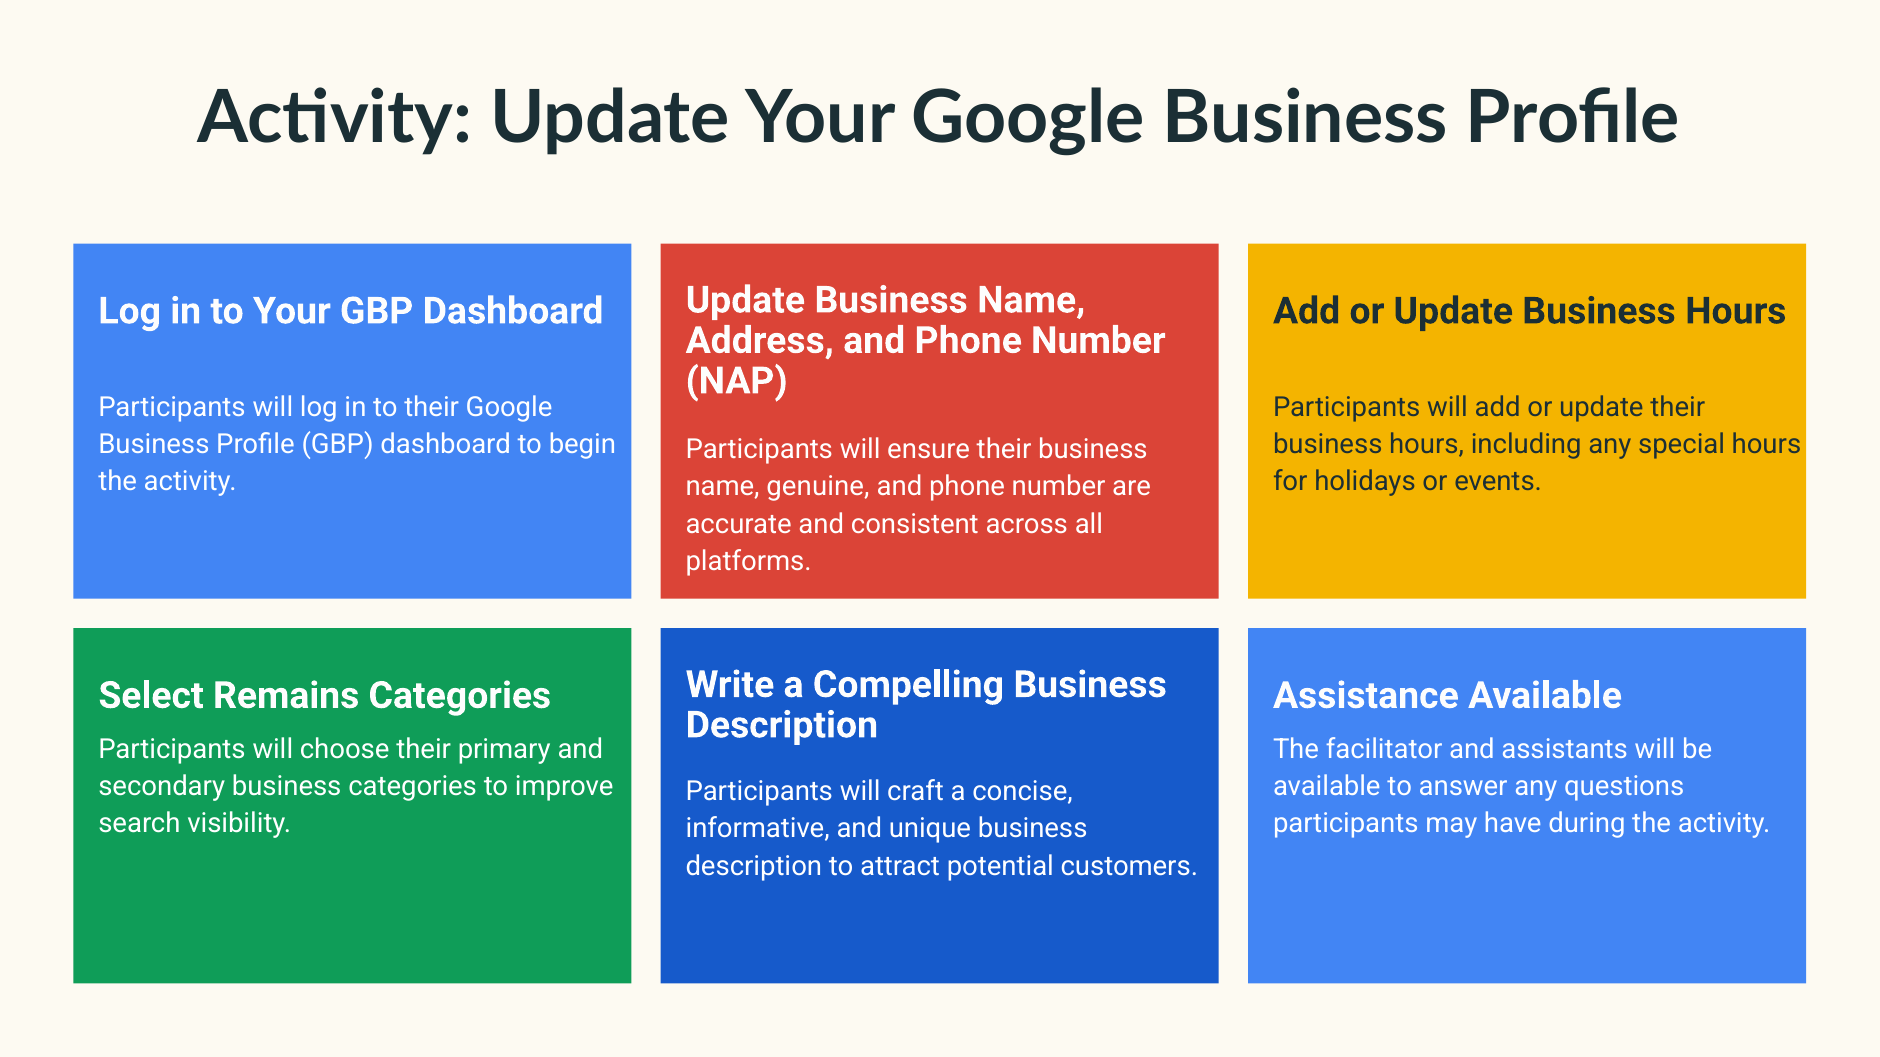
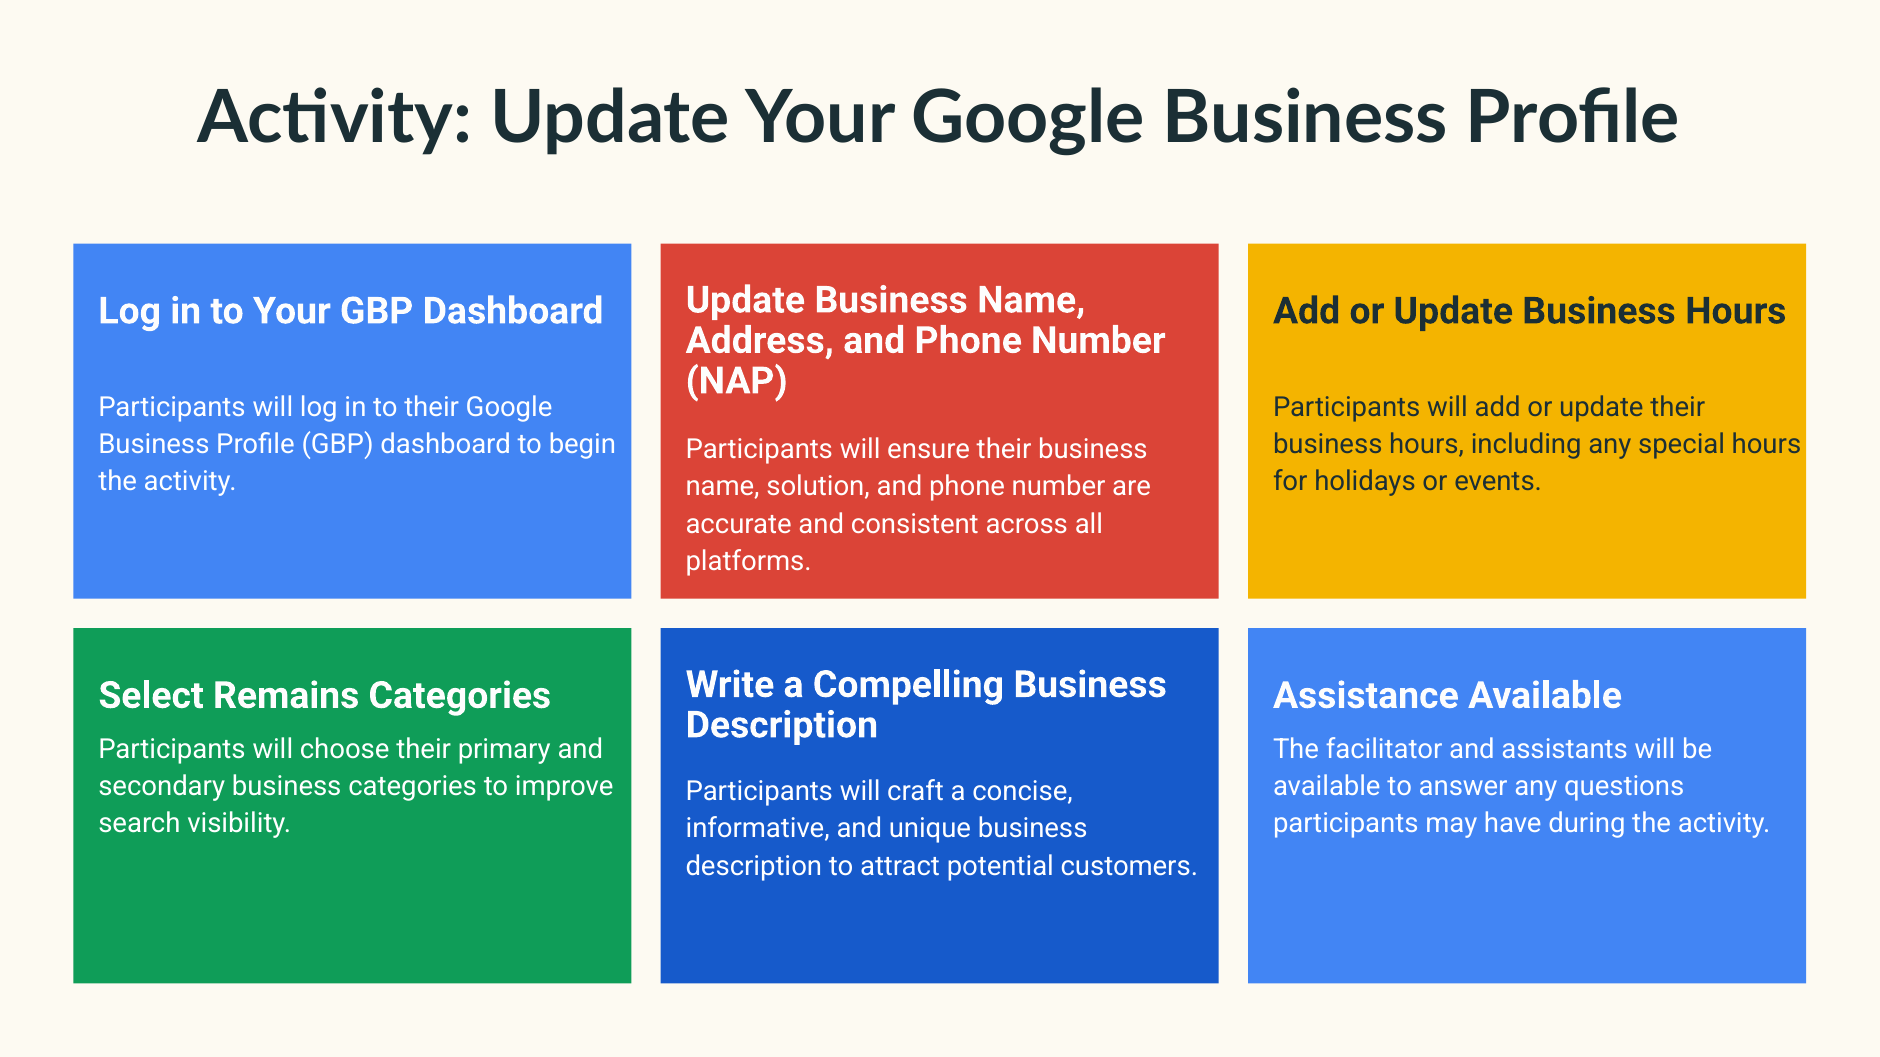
genuine: genuine -> solution
